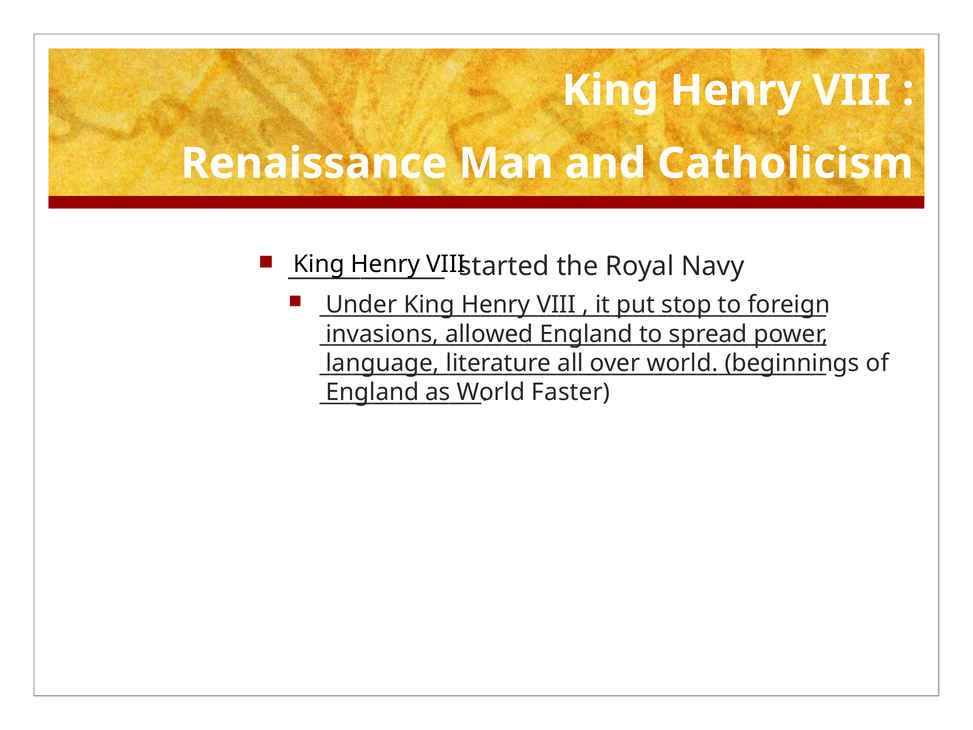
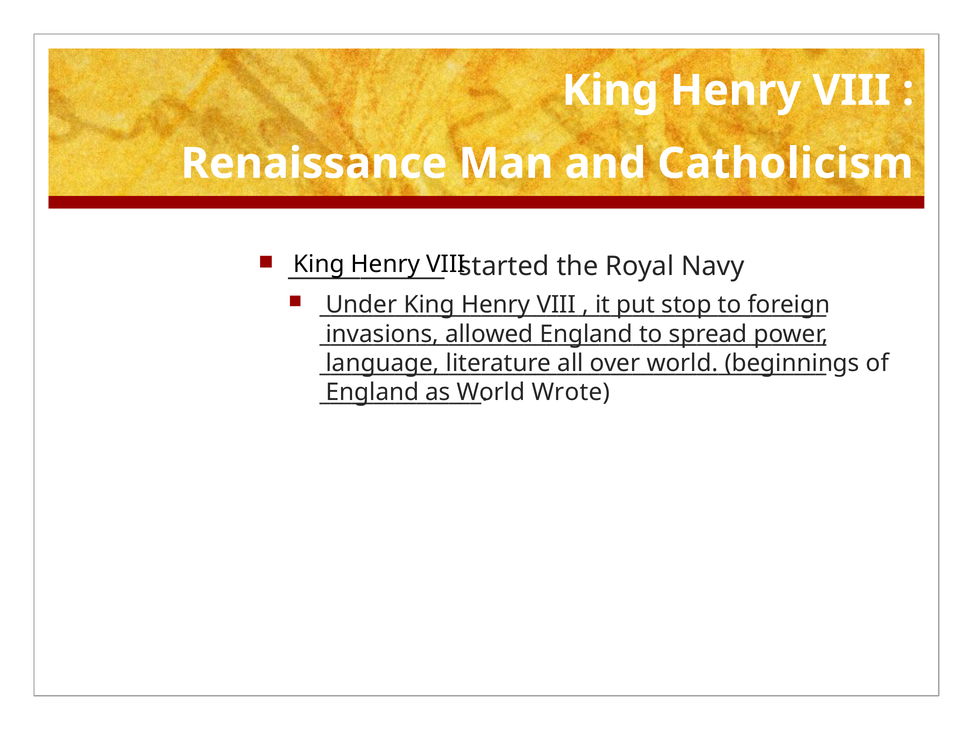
Faster: Faster -> Wrote
